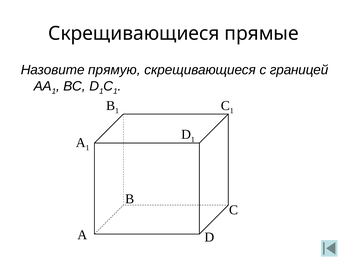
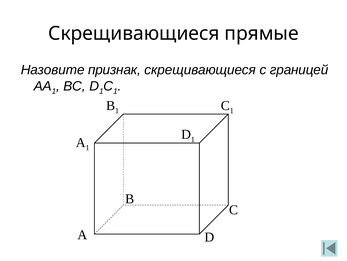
прямую: прямую -> признак
